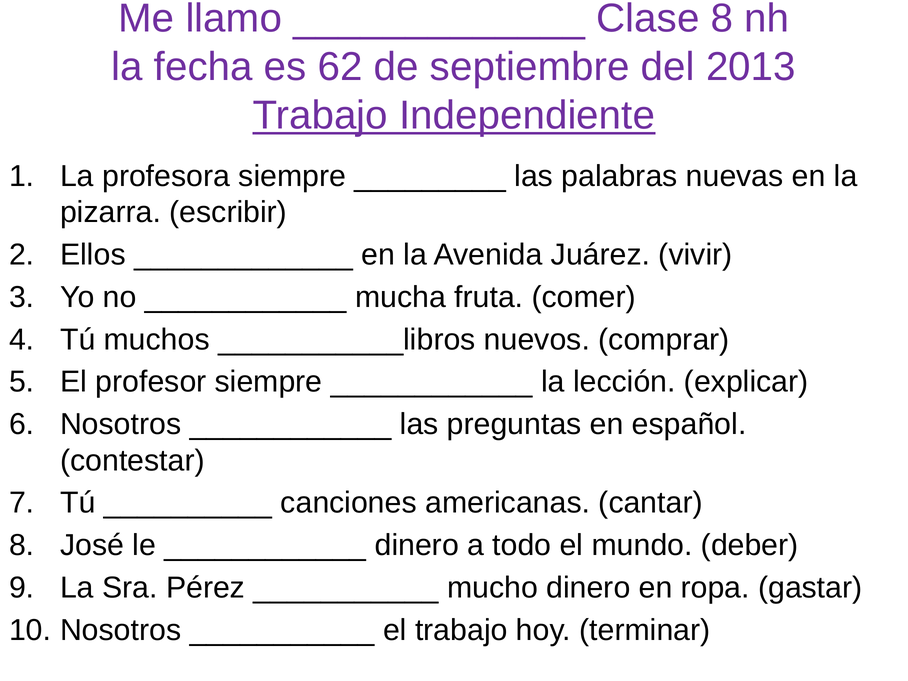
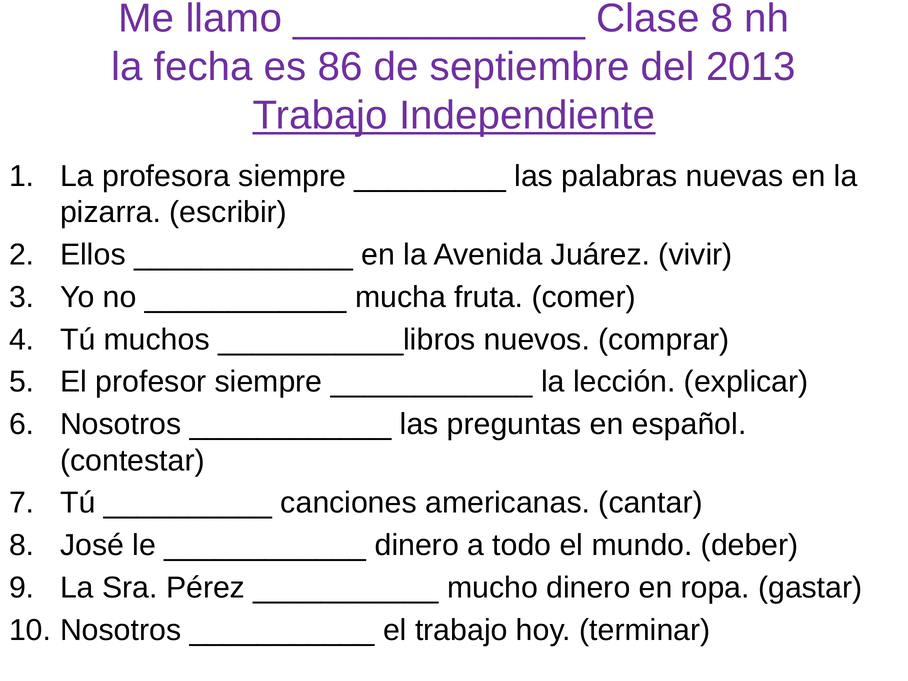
62: 62 -> 86
